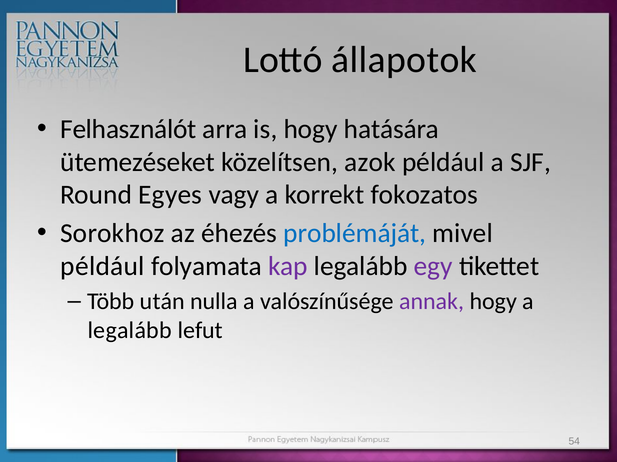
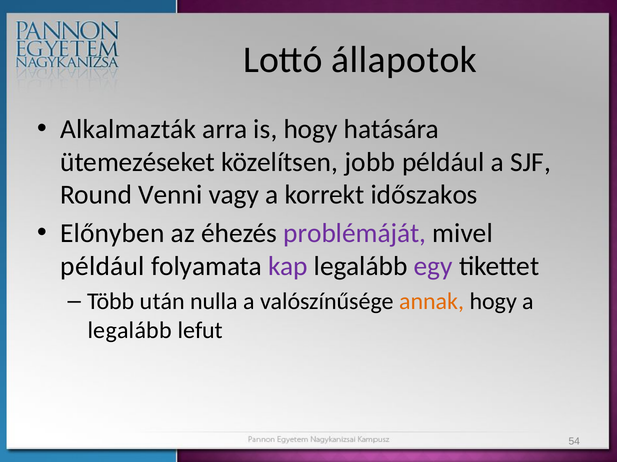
Felhasználót: Felhasználót -> Alkalmazták
azok: azok -> jobb
Egyes: Egyes -> Venni
fokozatos: fokozatos -> időszakos
Sorokhoz: Sorokhoz -> Előnyben
problémáját colour: blue -> purple
annak colour: purple -> orange
